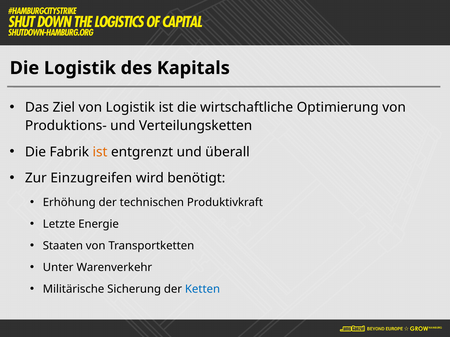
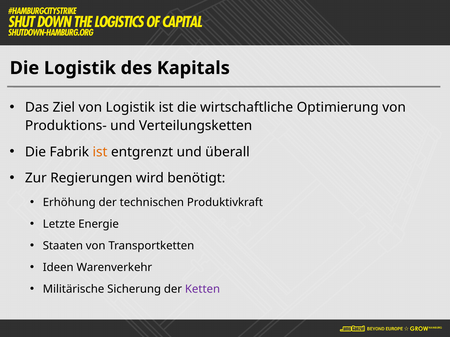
Einzugreifen: Einzugreifen -> Regierungen
Unter: Unter -> Ideen
Ketten colour: blue -> purple
